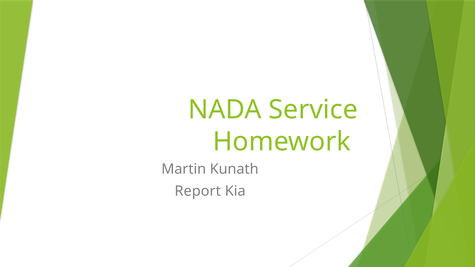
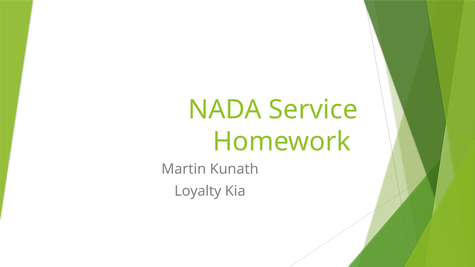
Report: Report -> Loyalty
